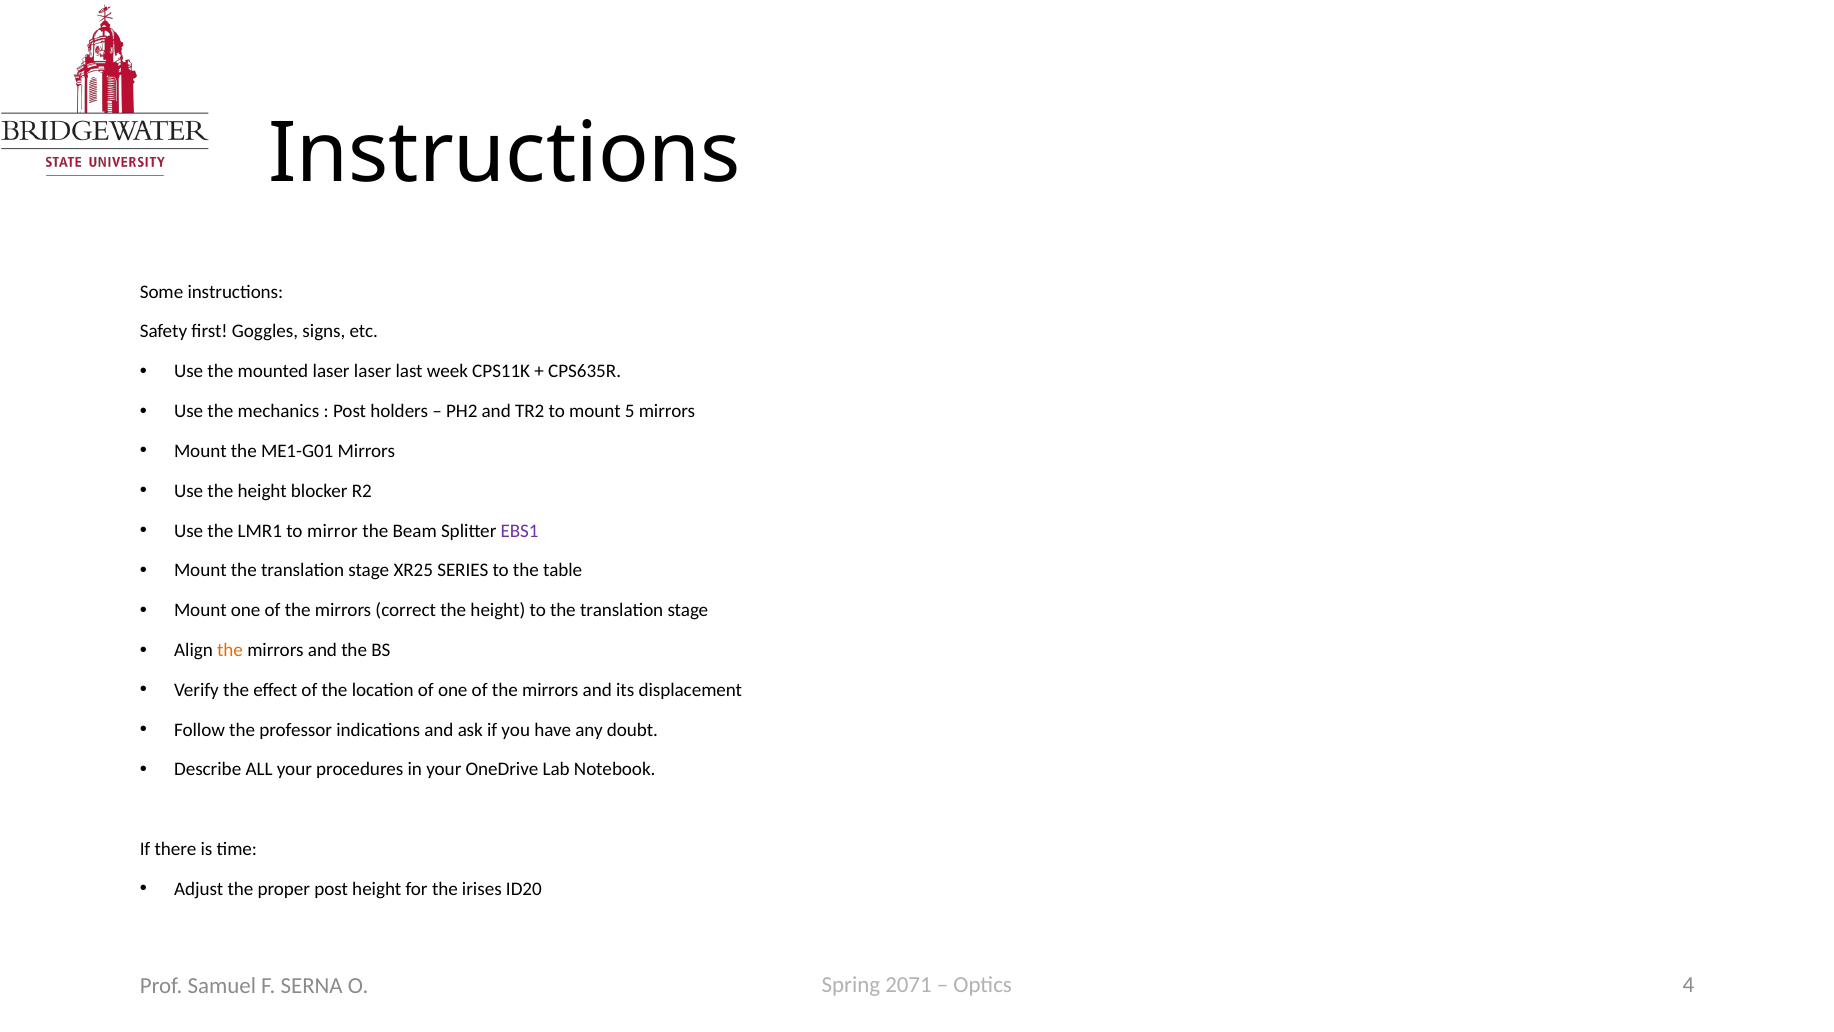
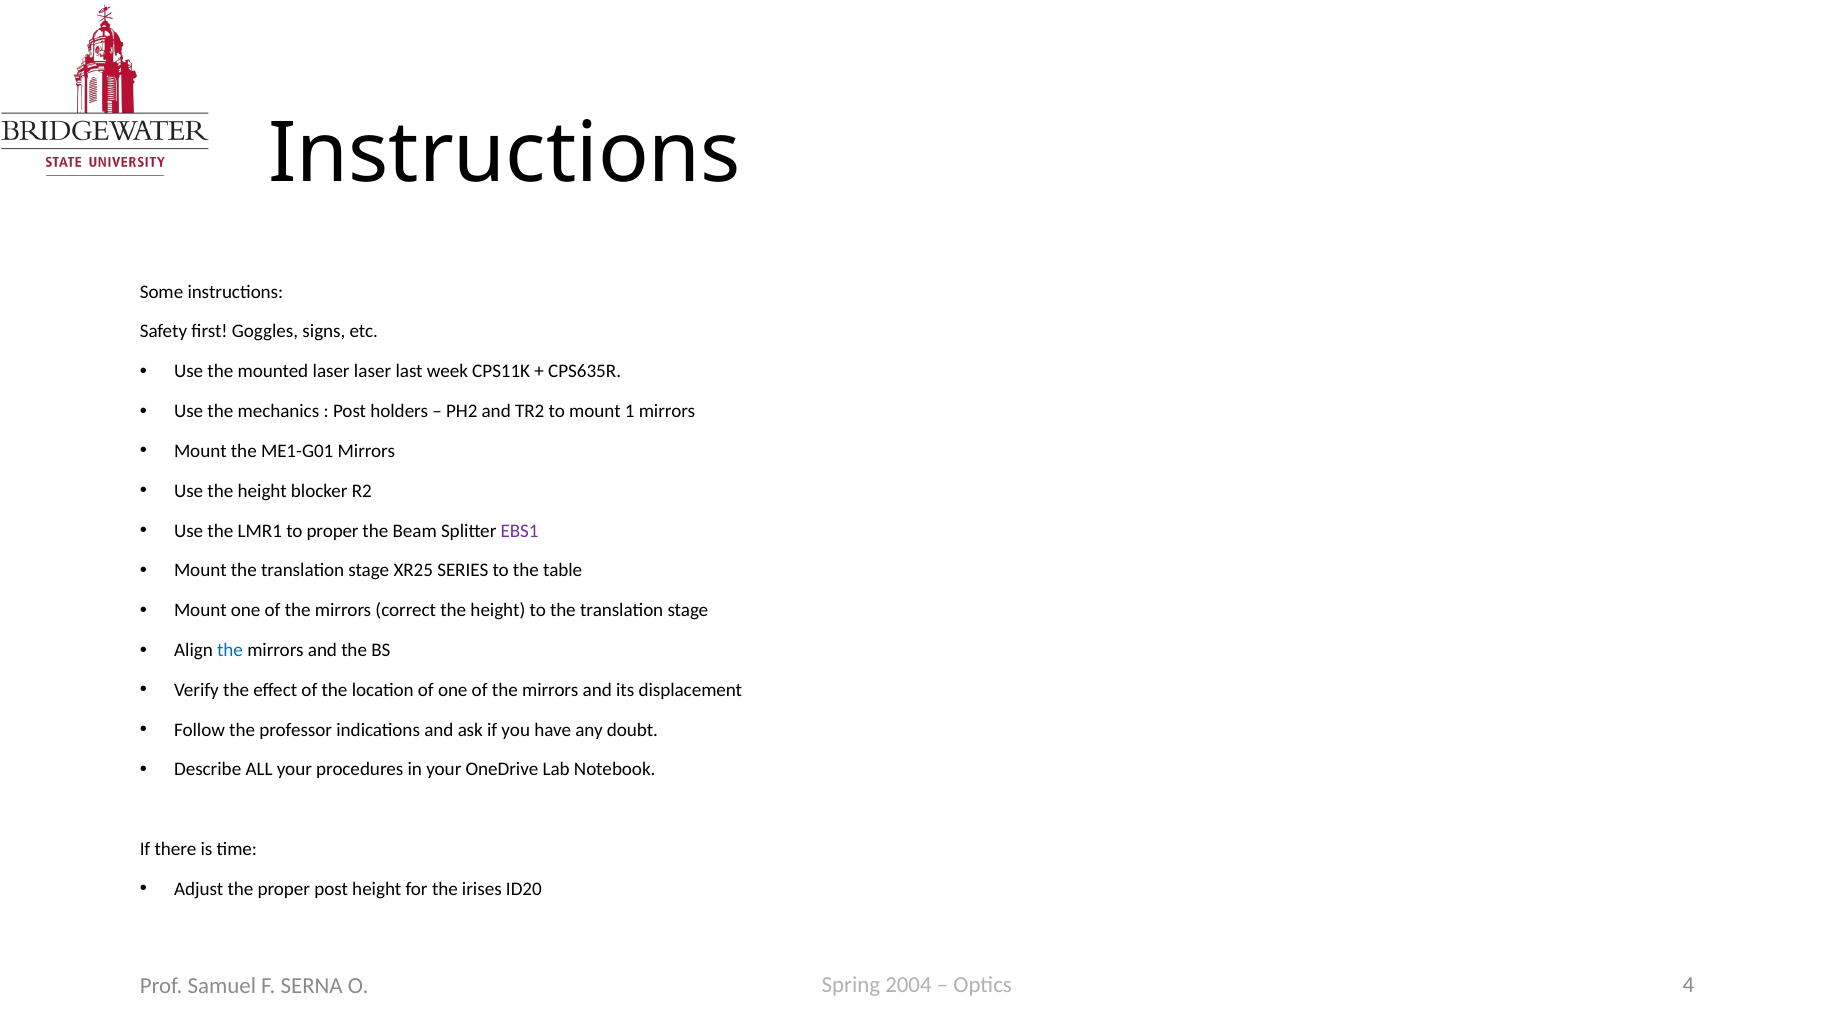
5: 5 -> 1
to mirror: mirror -> proper
the at (230, 650) colour: orange -> blue
2071: 2071 -> 2004
